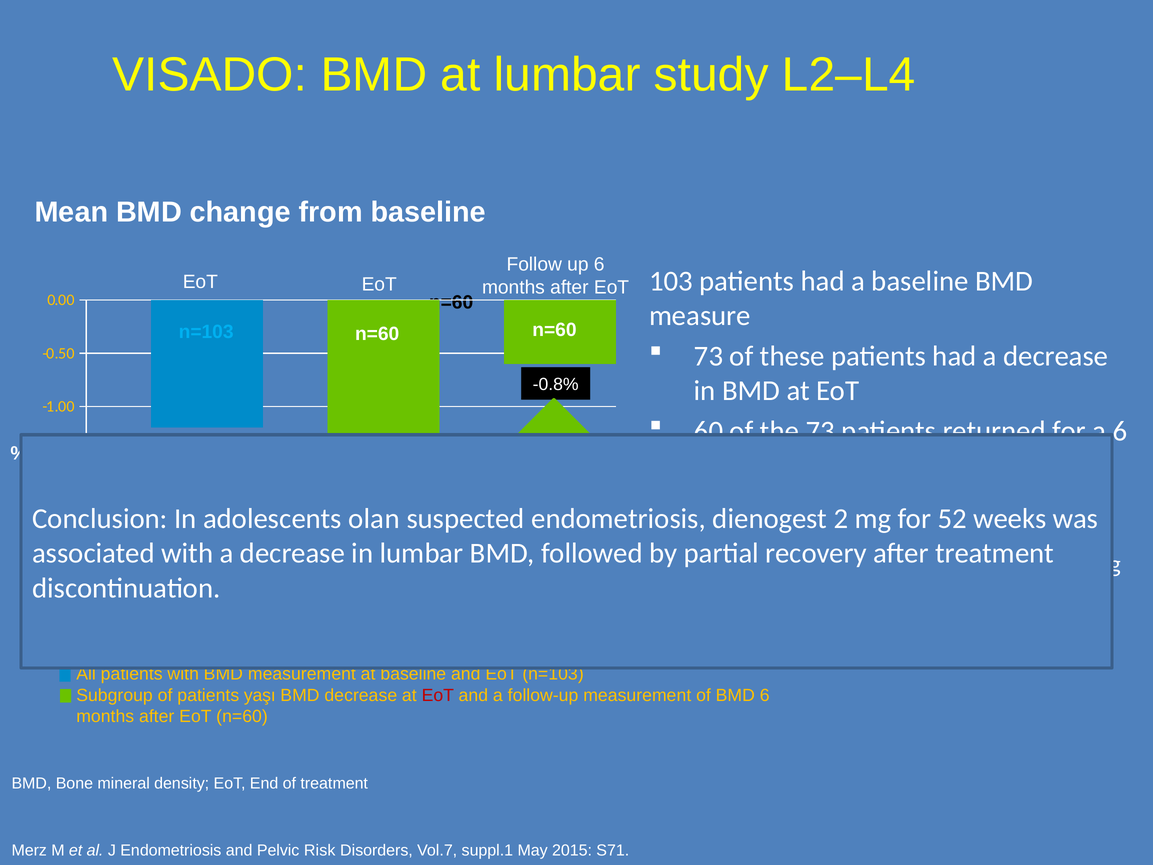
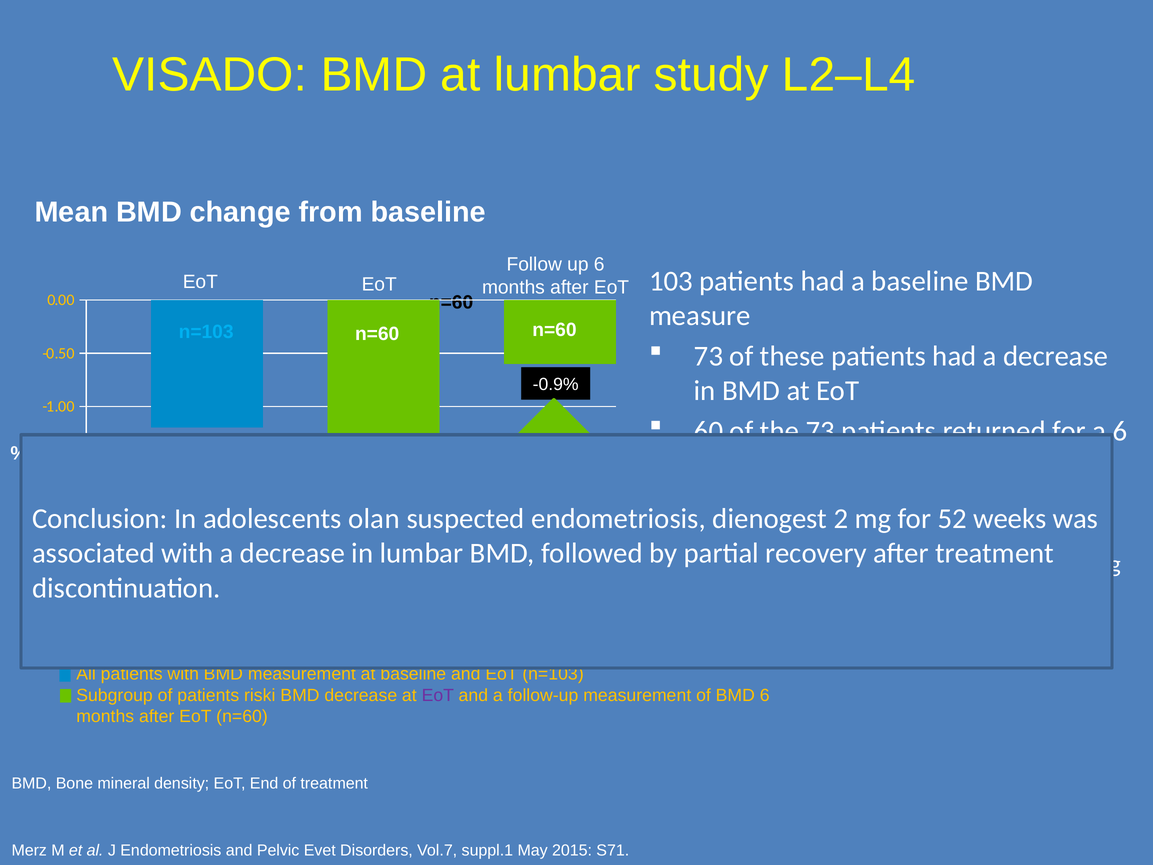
-0.8%: -0.8% -> -0.9%
yaşı: yaşı -> riski
EoT at (438, 695) colour: red -> purple
Risk: Risk -> Evet
